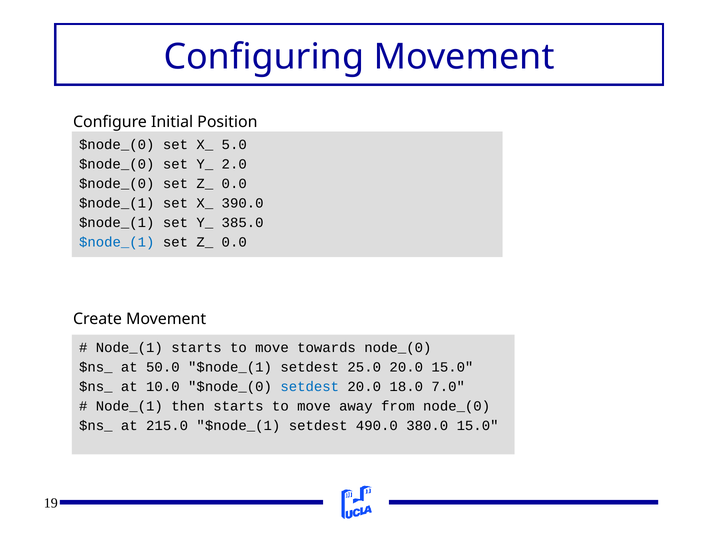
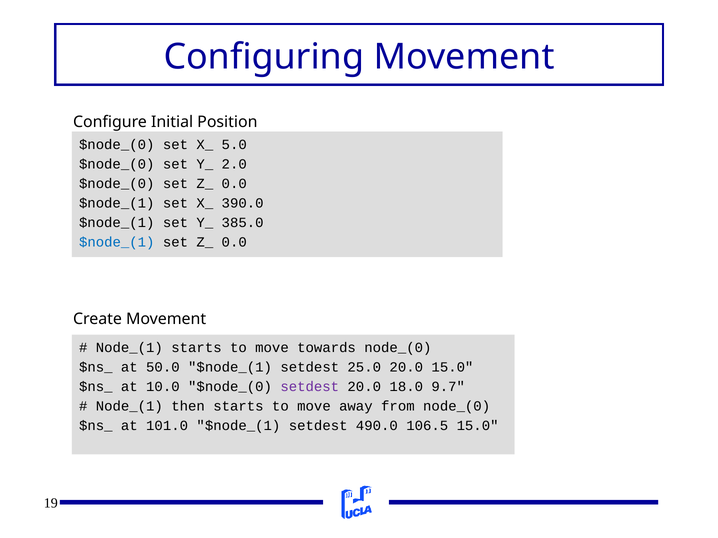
setdest at (310, 387) colour: blue -> purple
7.0: 7.0 -> 9.7
215.0: 215.0 -> 101.0
380.0: 380.0 -> 106.5
